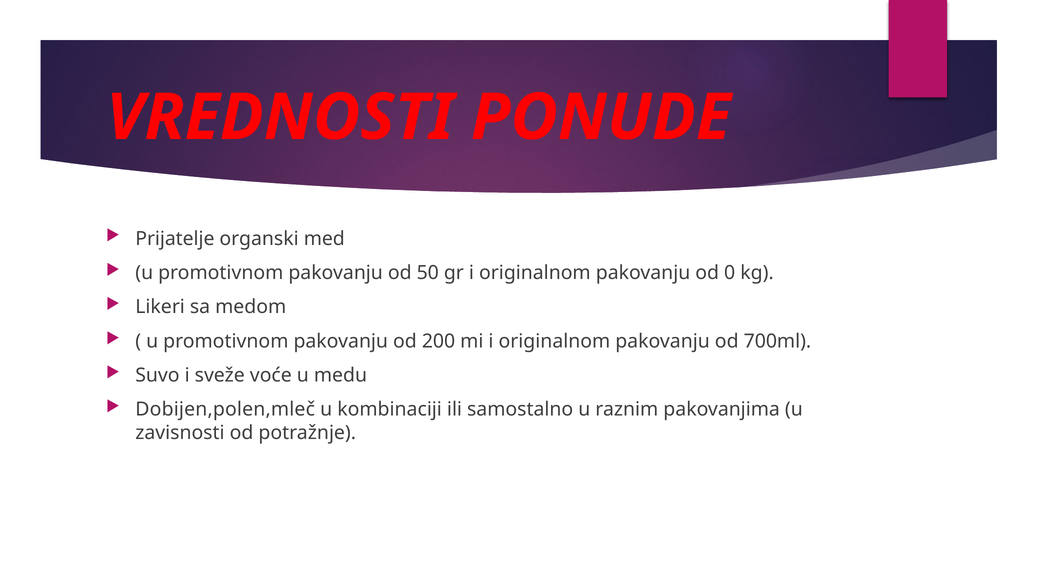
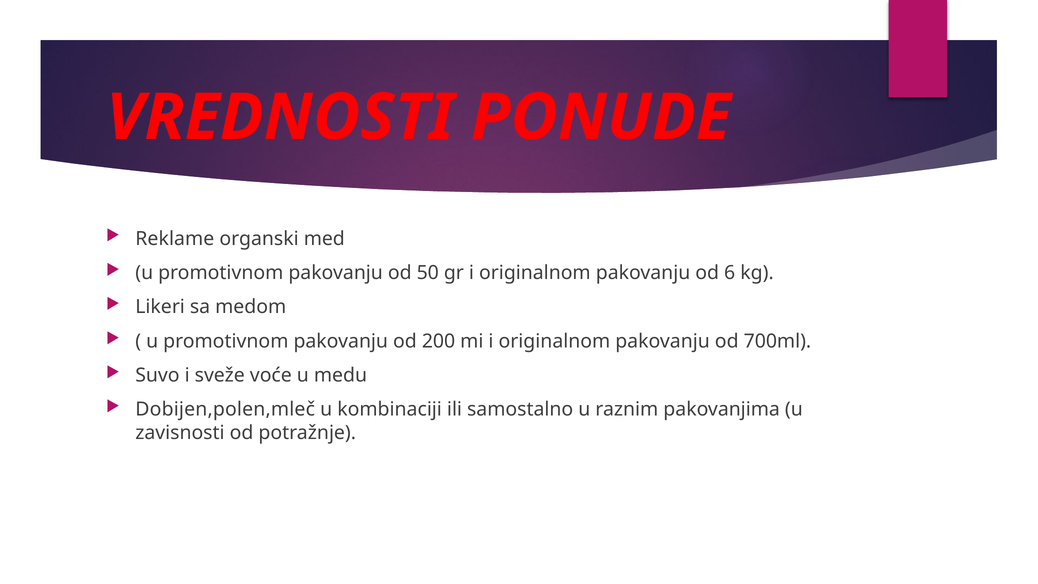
Prijatelje: Prijatelje -> Reklame
0: 0 -> 6
